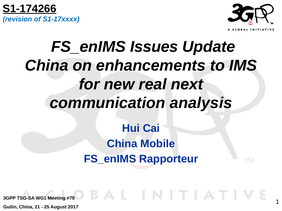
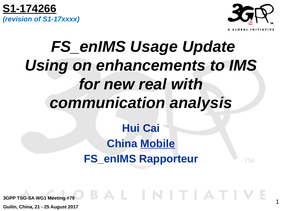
Issues: Issues -> Usage
China at (47, 66): China -> Using
next: next -> with
Mobile underline: none -> present
